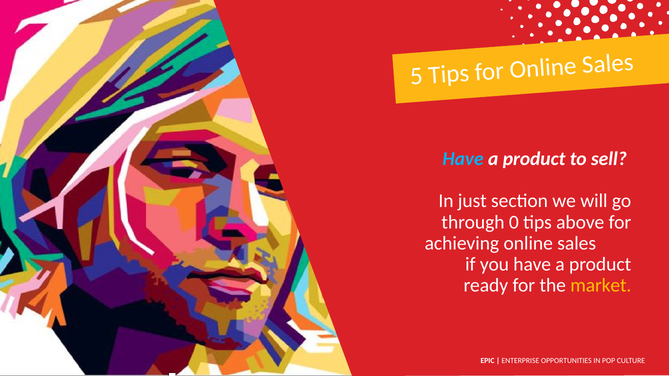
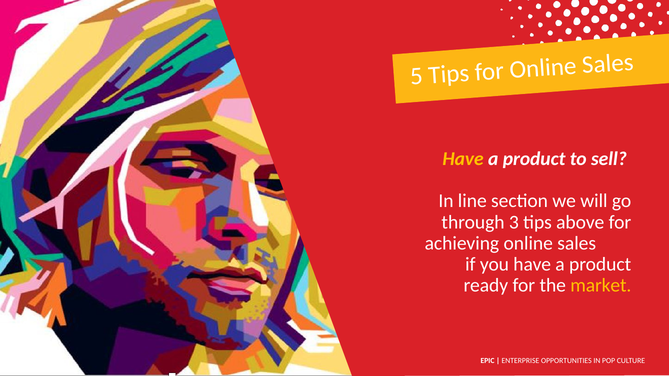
Have at (463, 159) colour: light blue -> yellow
just: just -> line
0: 0 -> 3
